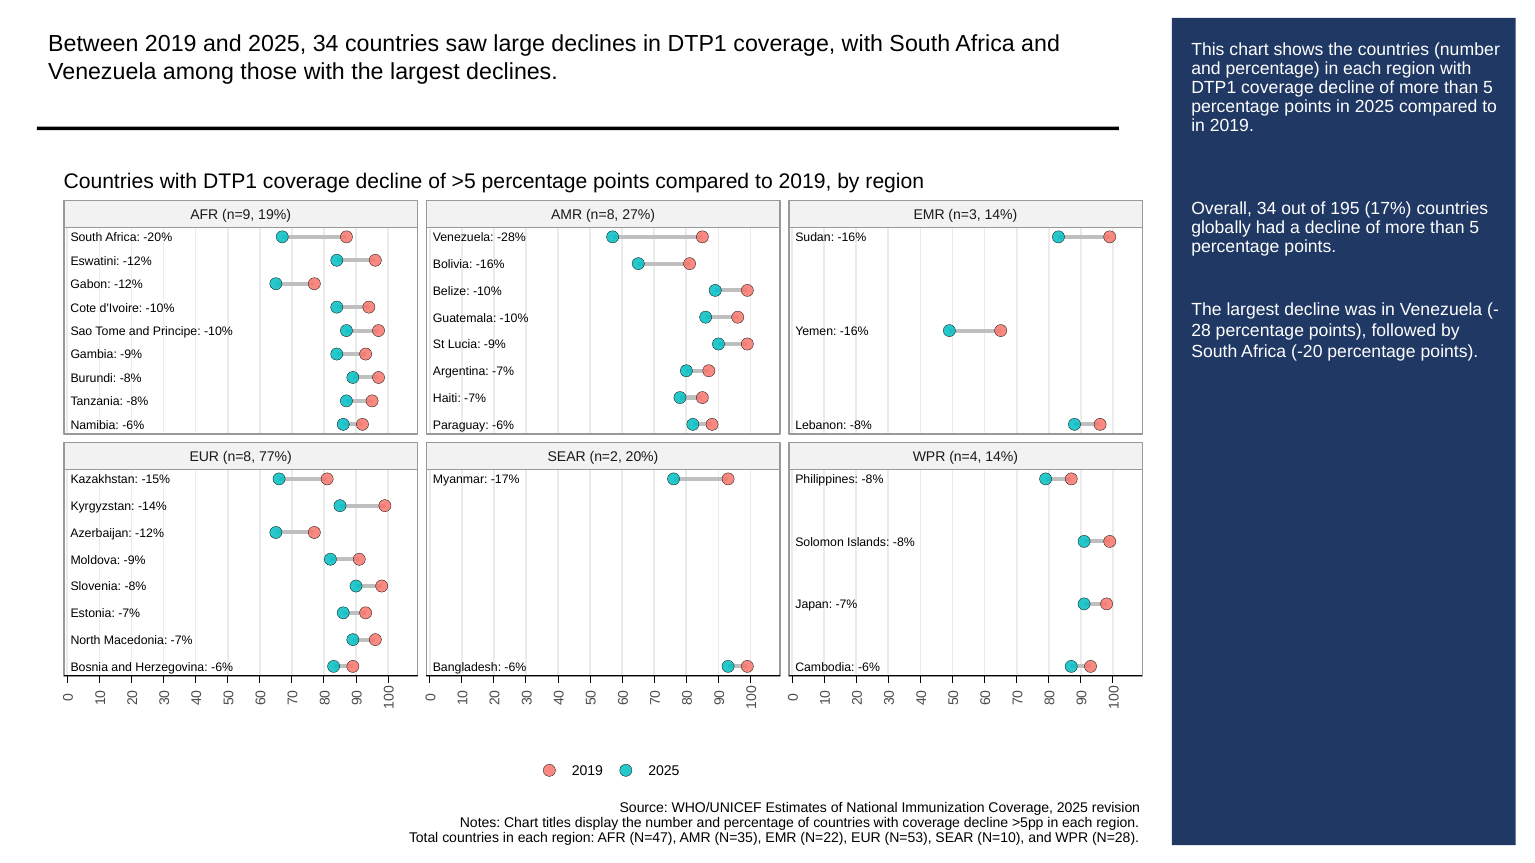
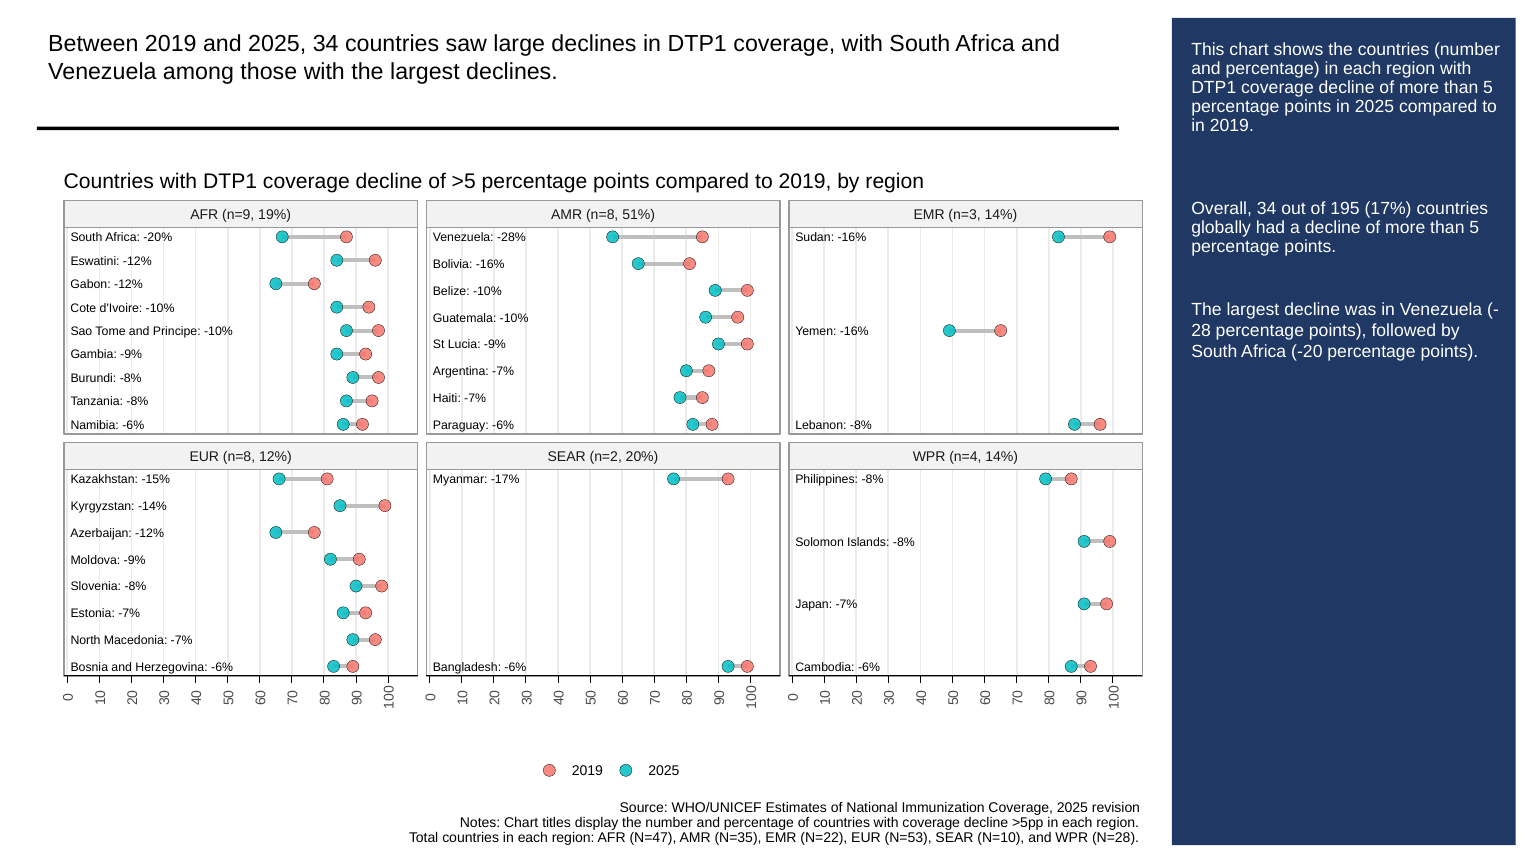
27%: 27% -> 51%
77%: 77% -> 12%
